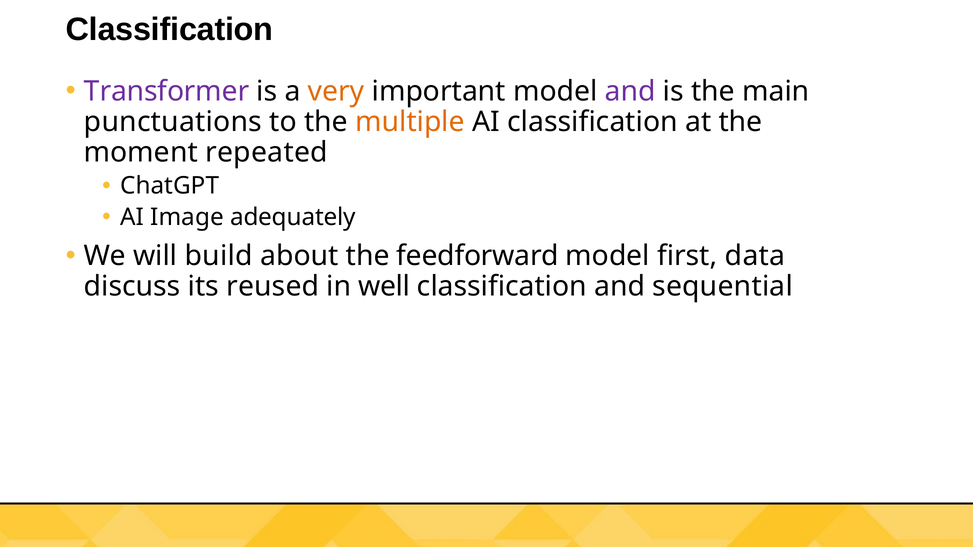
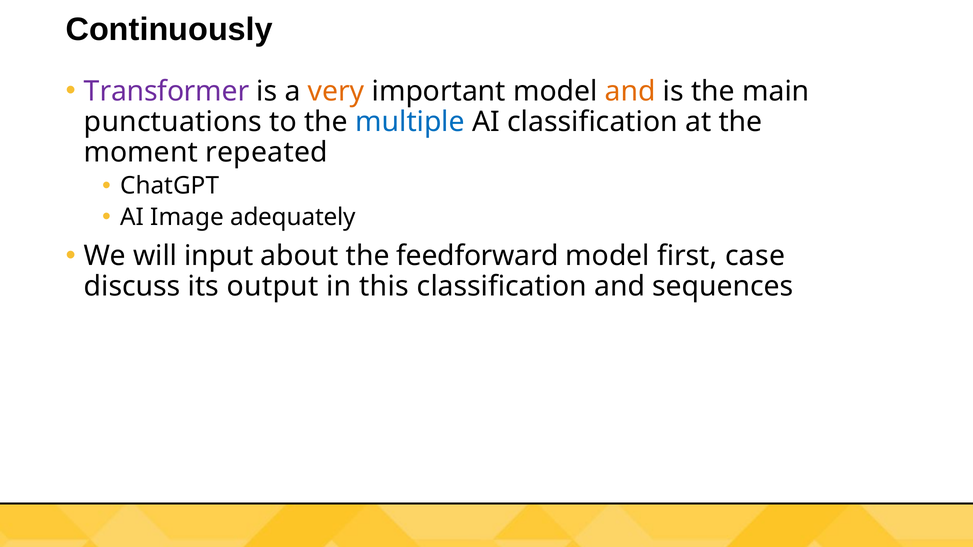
Classification at (169, 30): Classification -> Continuously
and at (630, 91) colour: purple -> orange
multiple colour: orange -> blue
build: build -> input
data: data -> case
reused: reused -> output
well: well -> this
sequential: sequential -> sequences
